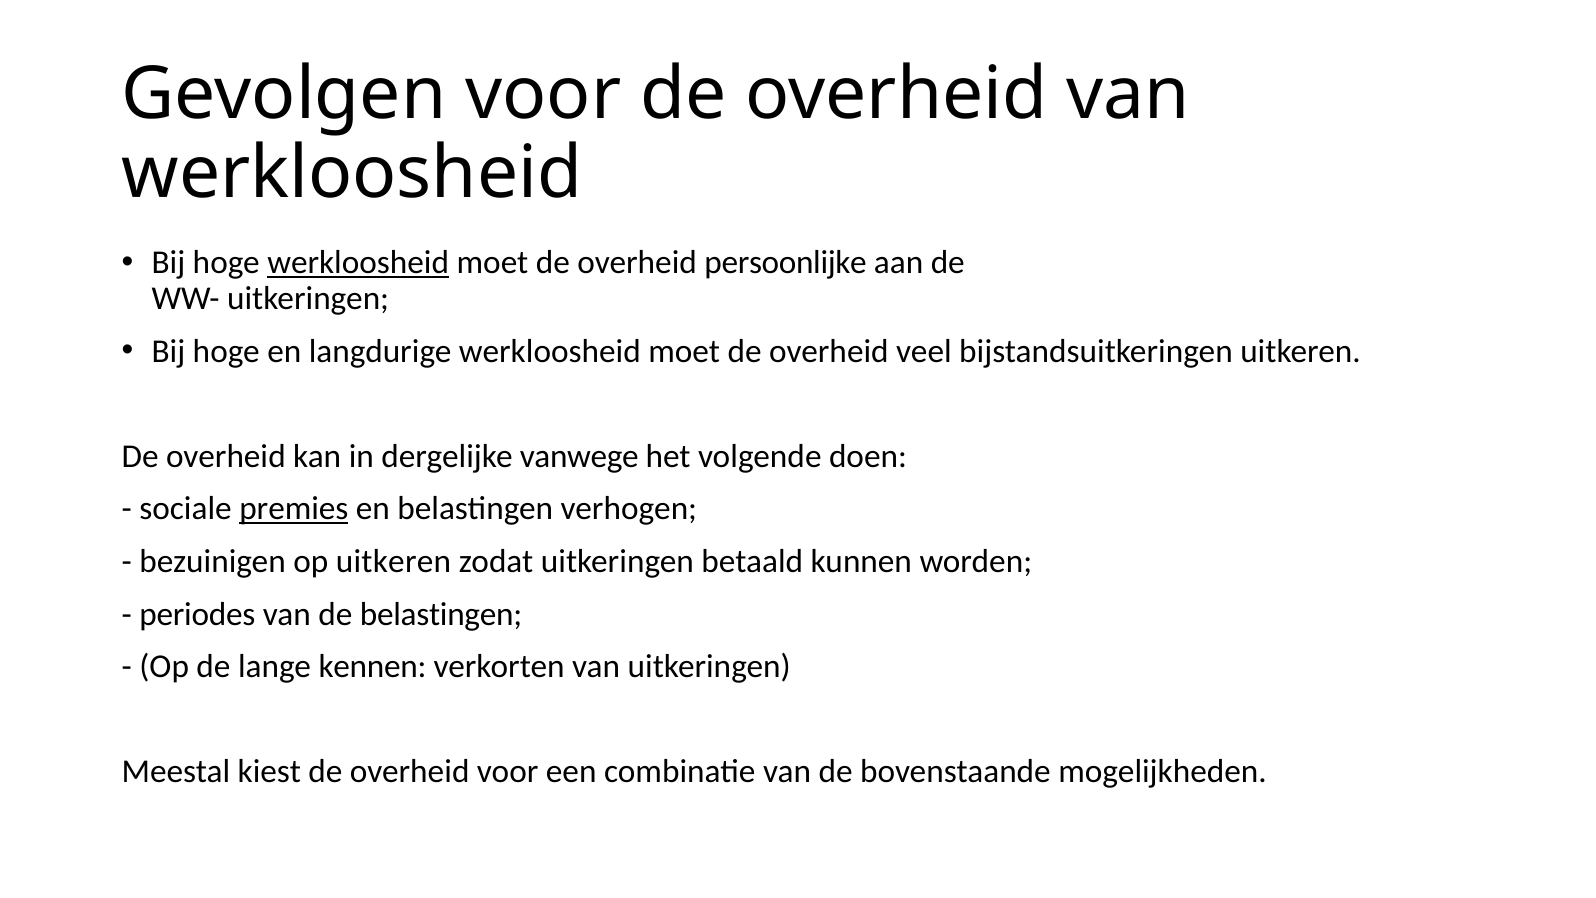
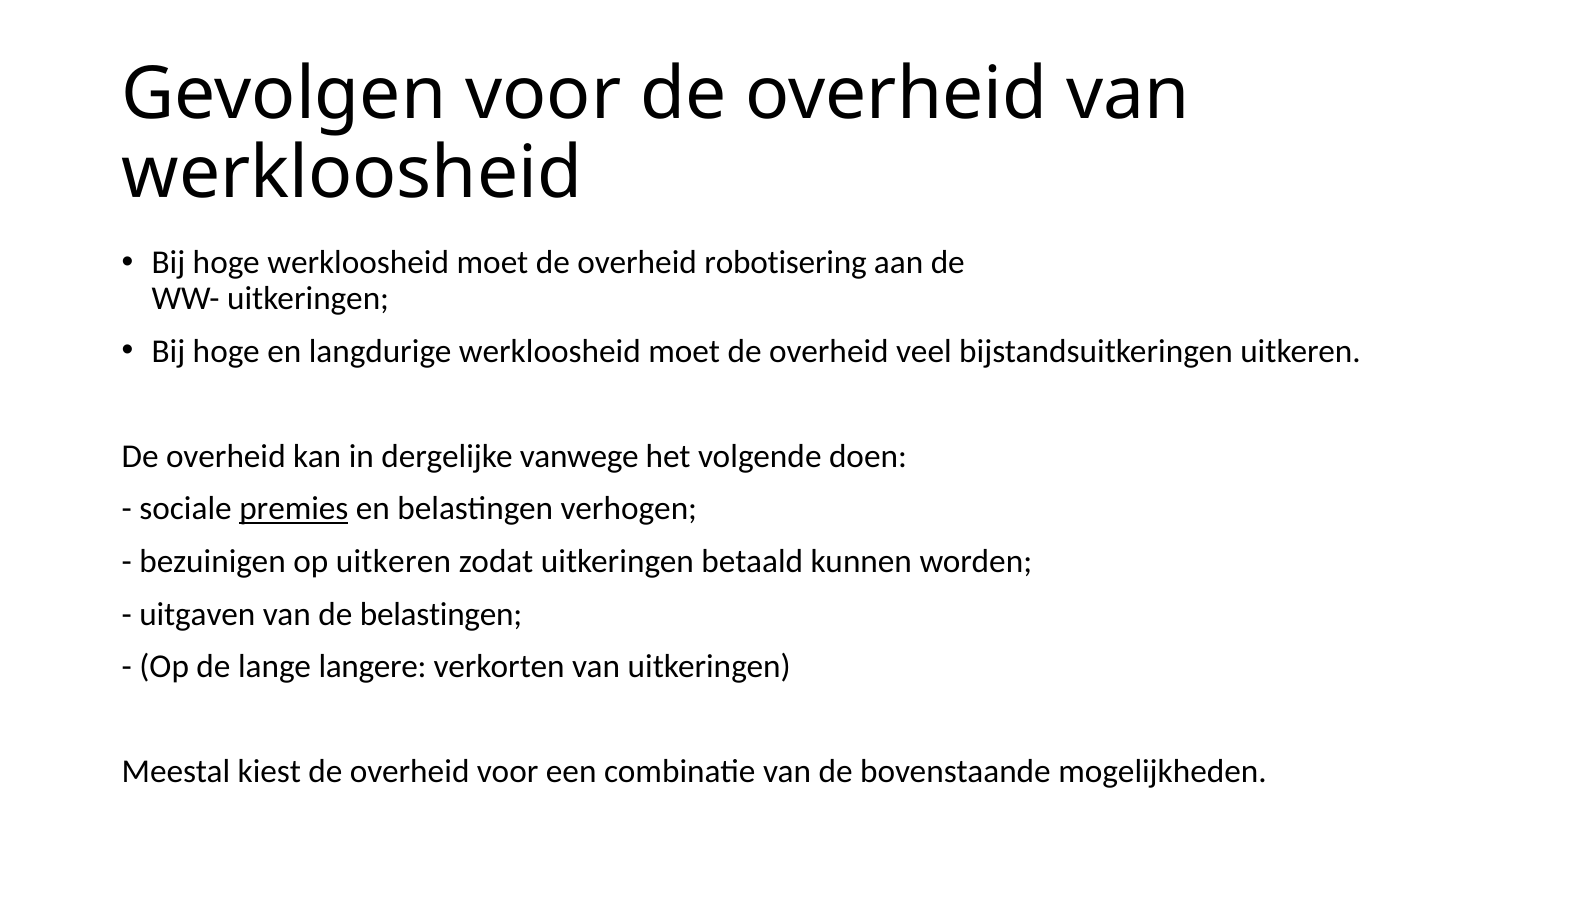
werkloosheid at (358, 263) underline: present -> none
persoonlijke: persoonlijke -> robotisering
periodes: periodes -> uitgaven
kennen: kennen -> langere
